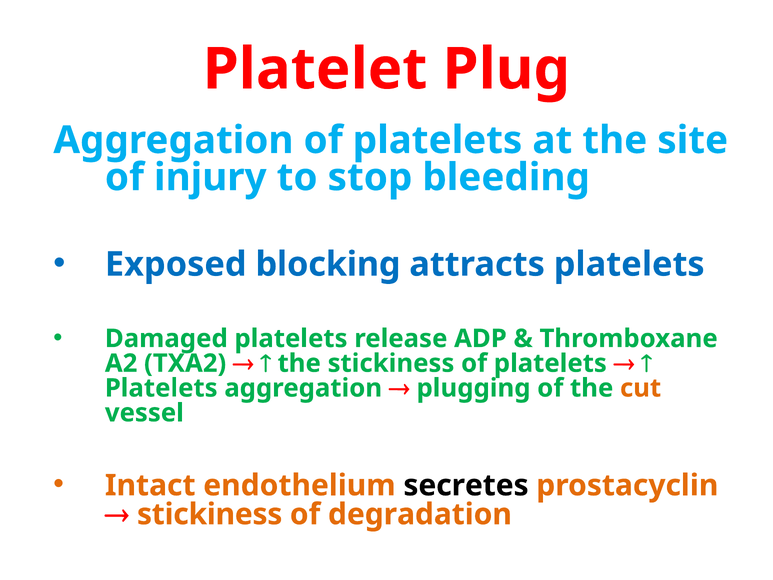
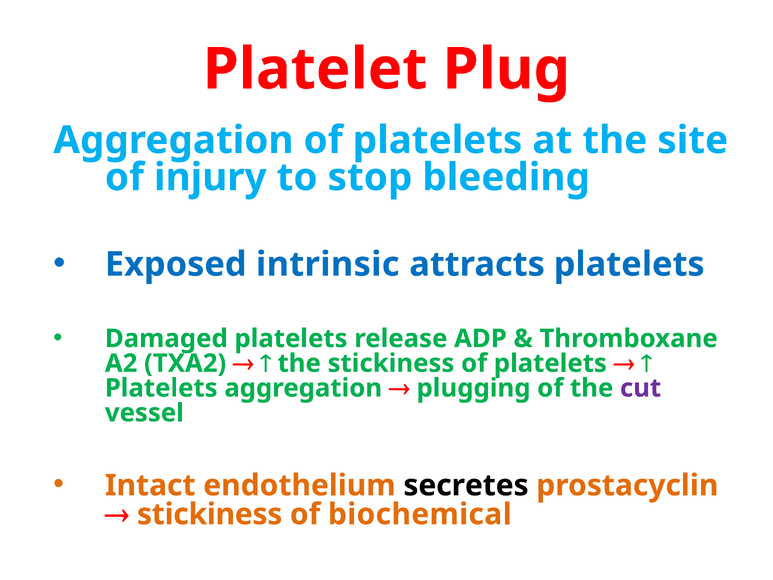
blocking: blocking -> intrinsic
cut colour: orange -> purple
degradation: degradation -> biochemical
